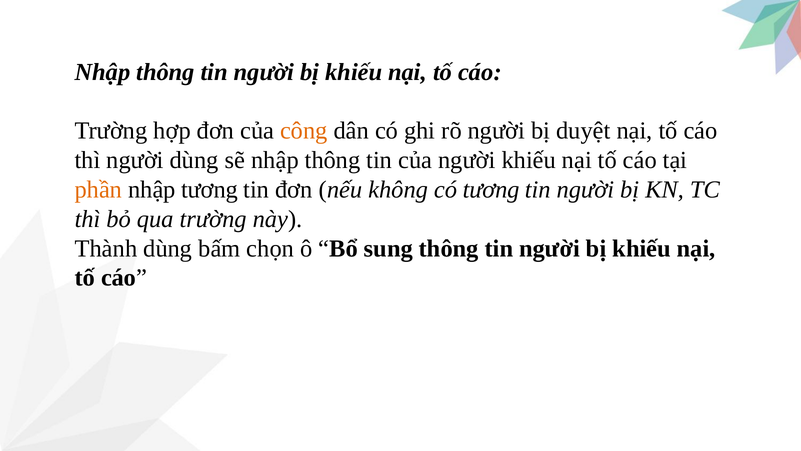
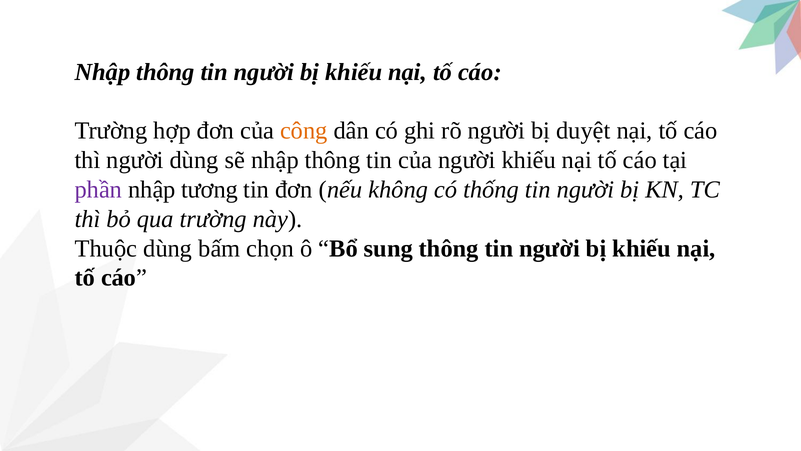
phần colour: orange -> purple
có tương: tương -> thống
Thành: Thành -> Thuộc
